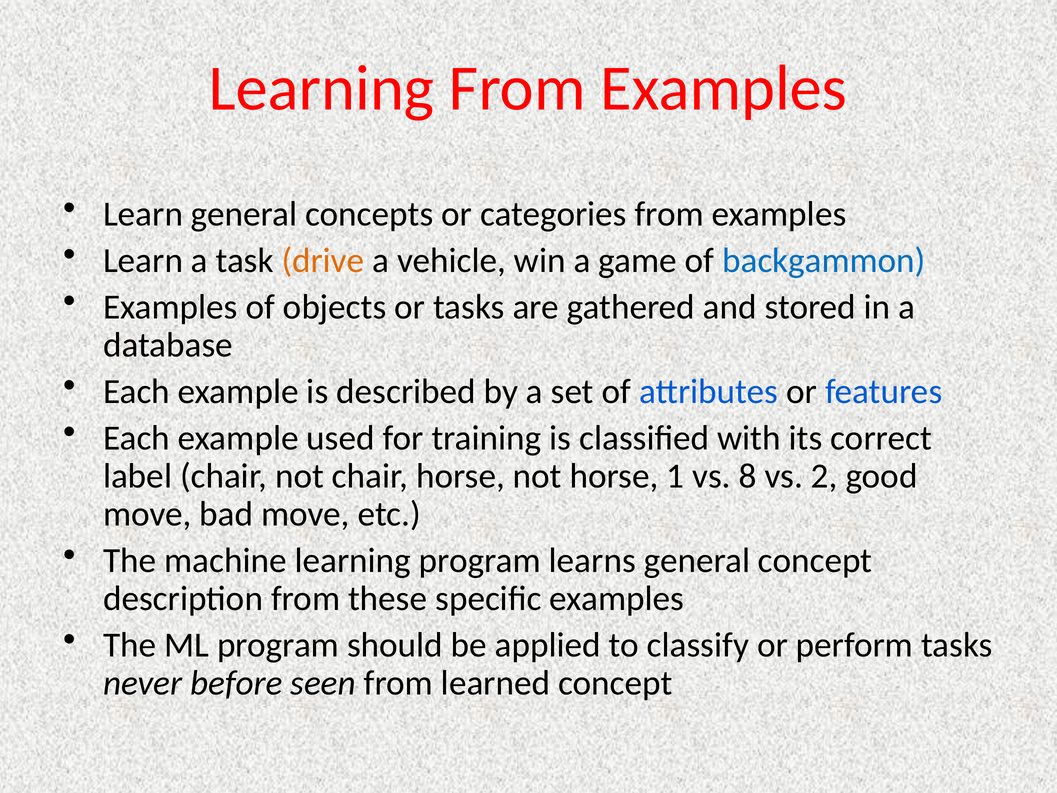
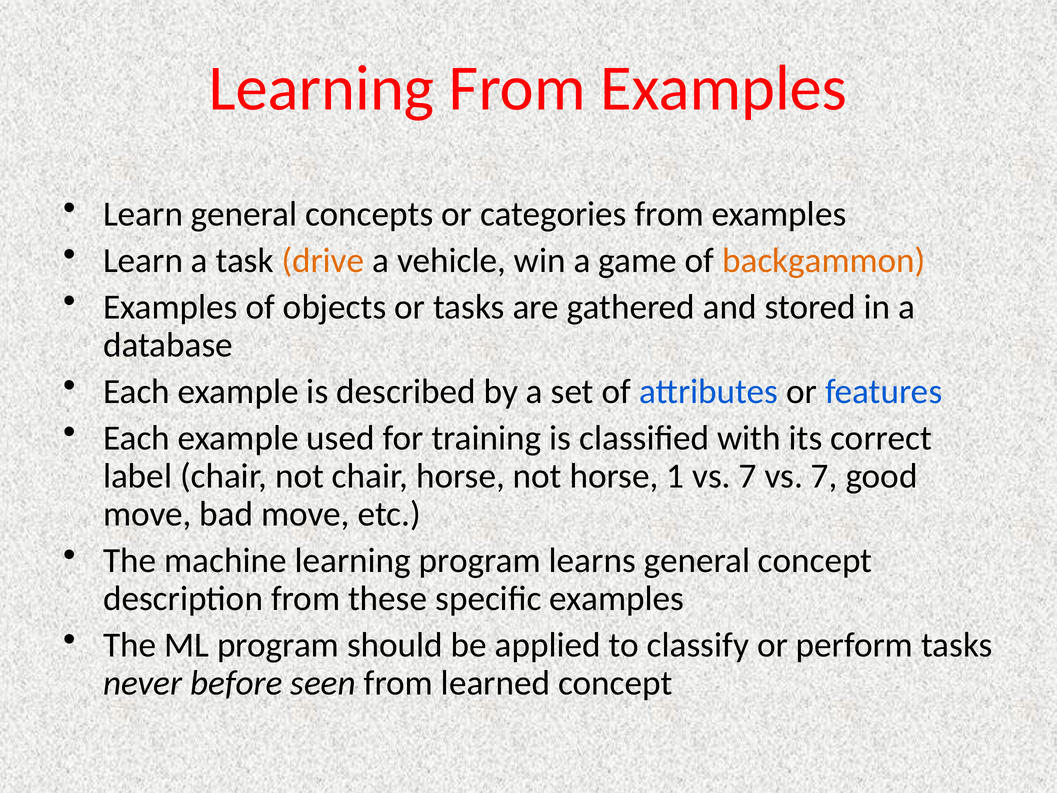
backgammon colour: blue -> orange
1 vs 8: 8 -> 7
2 at (824, 476): 2 -> 7
